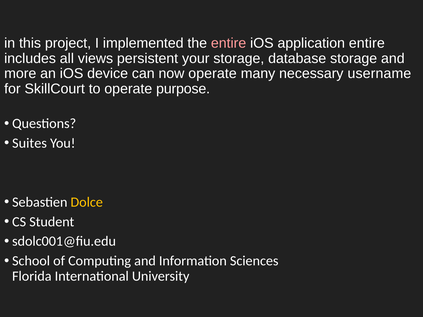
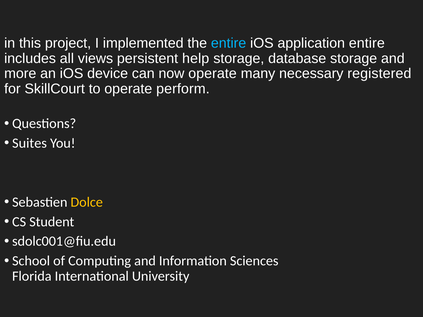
entire at (229, 43) colour: pink -> light blue
your: your -> help
username: username -> registered
purpose: purpose -> perform
